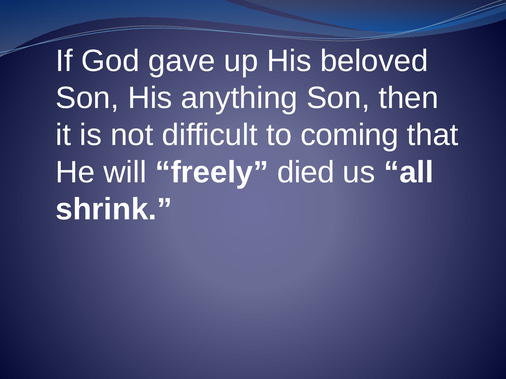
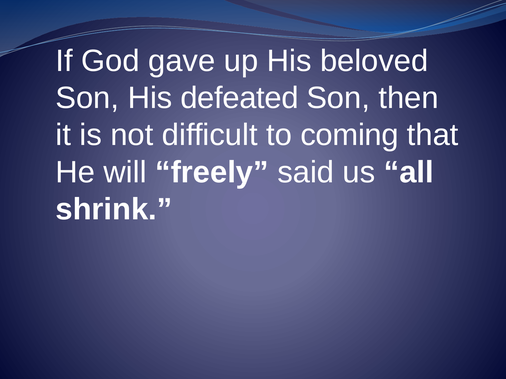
anything: anything -> defeated
died: died -> said
